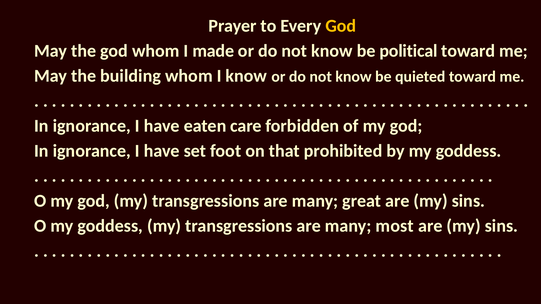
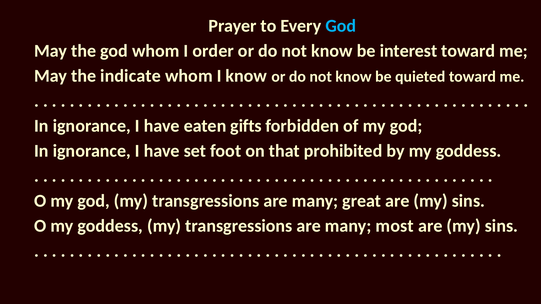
God at (341, 26) colour: yellow -> light blue
made: made -> order
political: political -> interest
building: building -> indicate
care: care -> gifts
